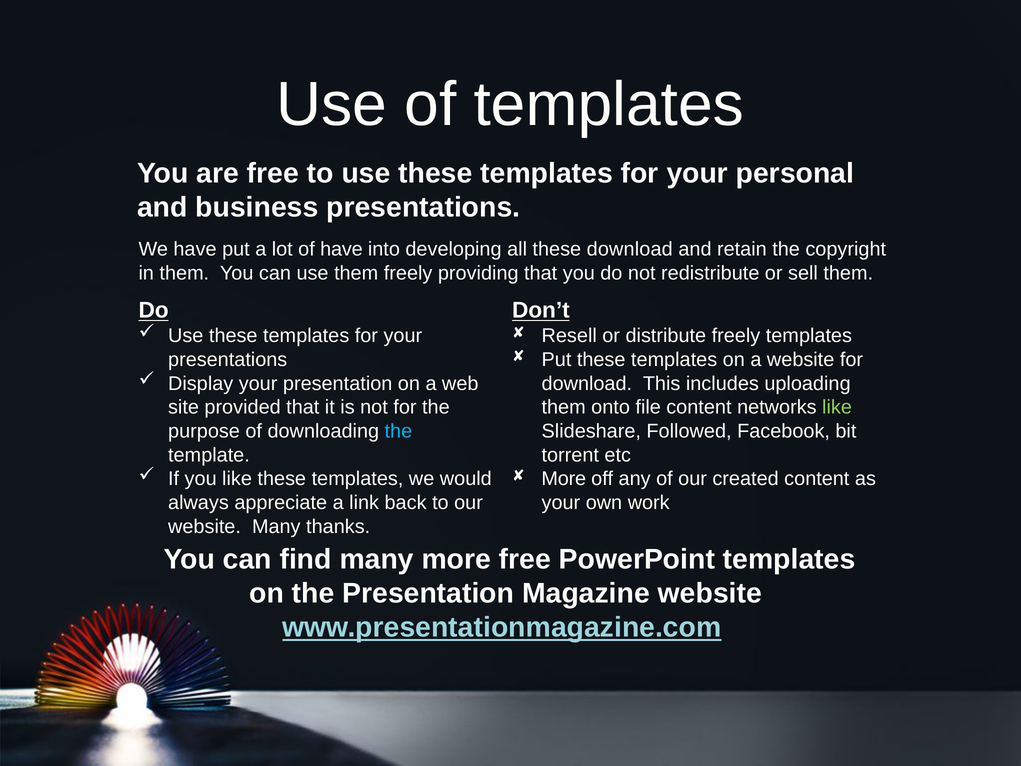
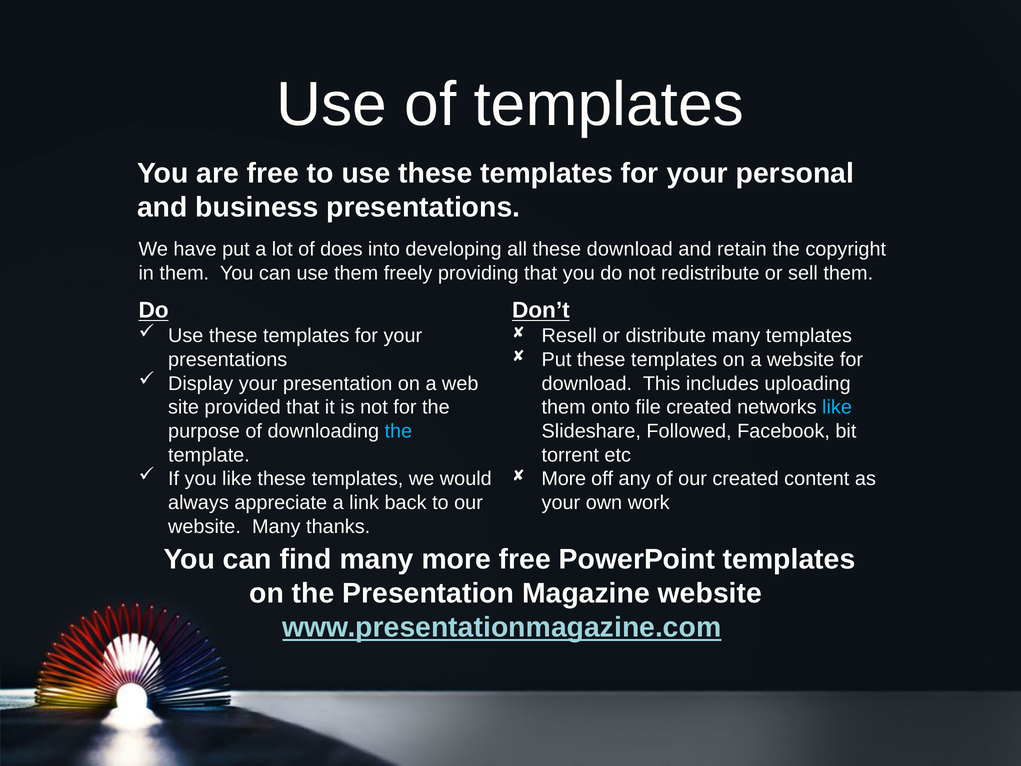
of have: have -> does
distribute freely: freely -> many
file content: content -> created
like at (837, 407) colour: light green -> light blue
